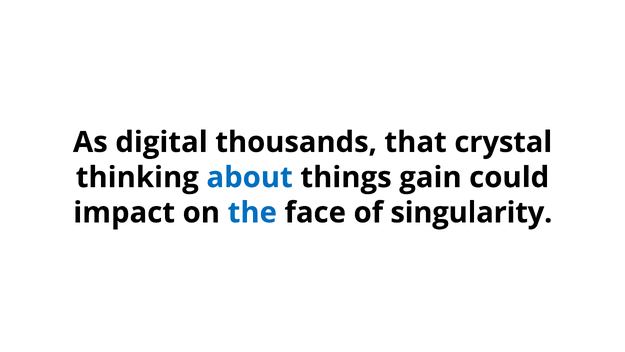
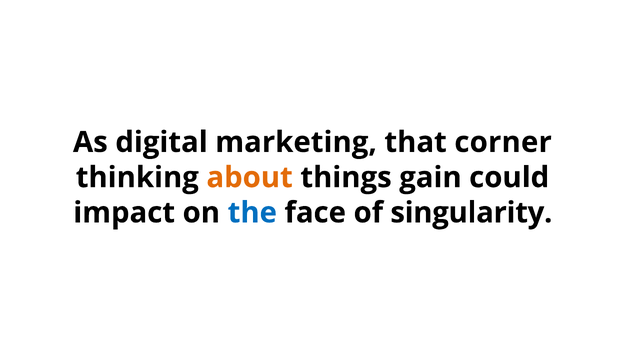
thousands: thousands -> marketing
crystal: crystal -> corner
about colour: blue -> orange
